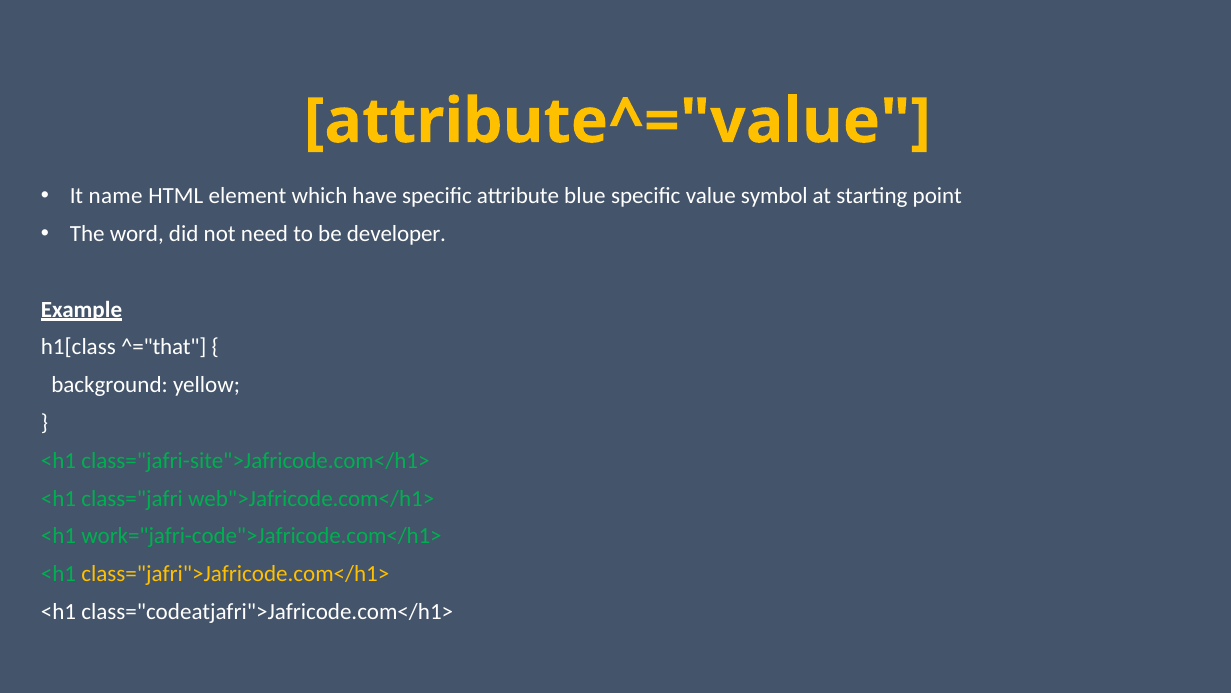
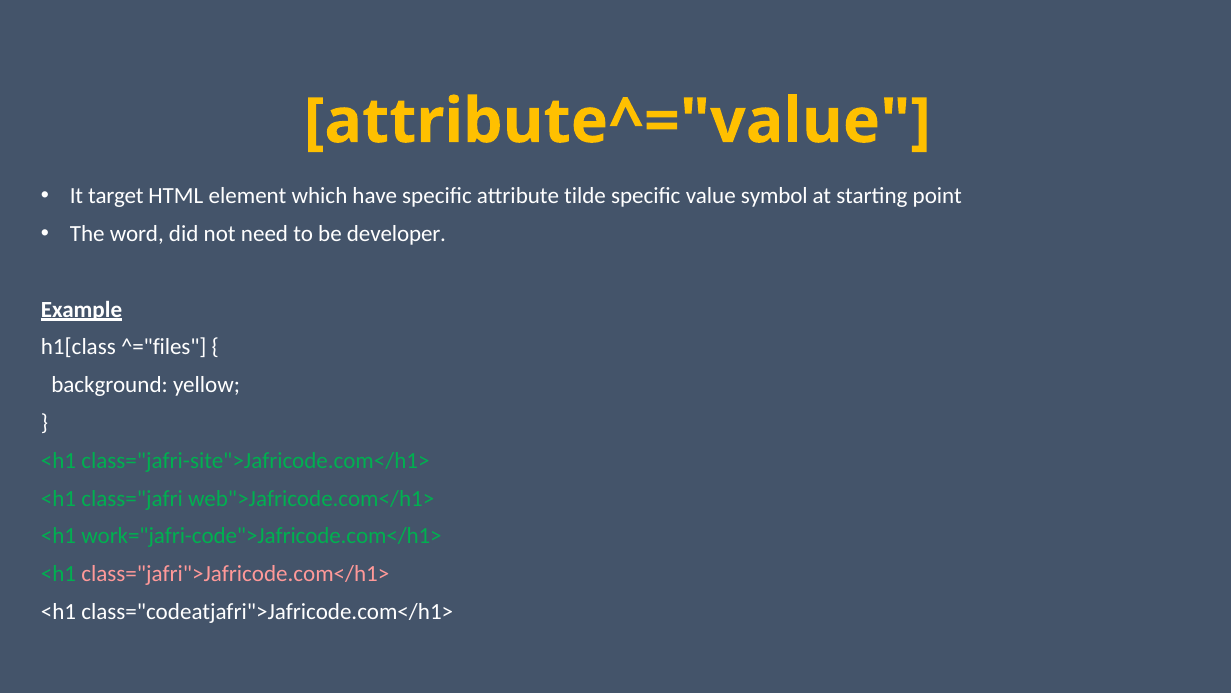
name: name -> target
blue: blue -> tilde
^="that: ^="that -> ^="files
class="jafri">Jafricode.com</h1> colour: yellow -> pink
